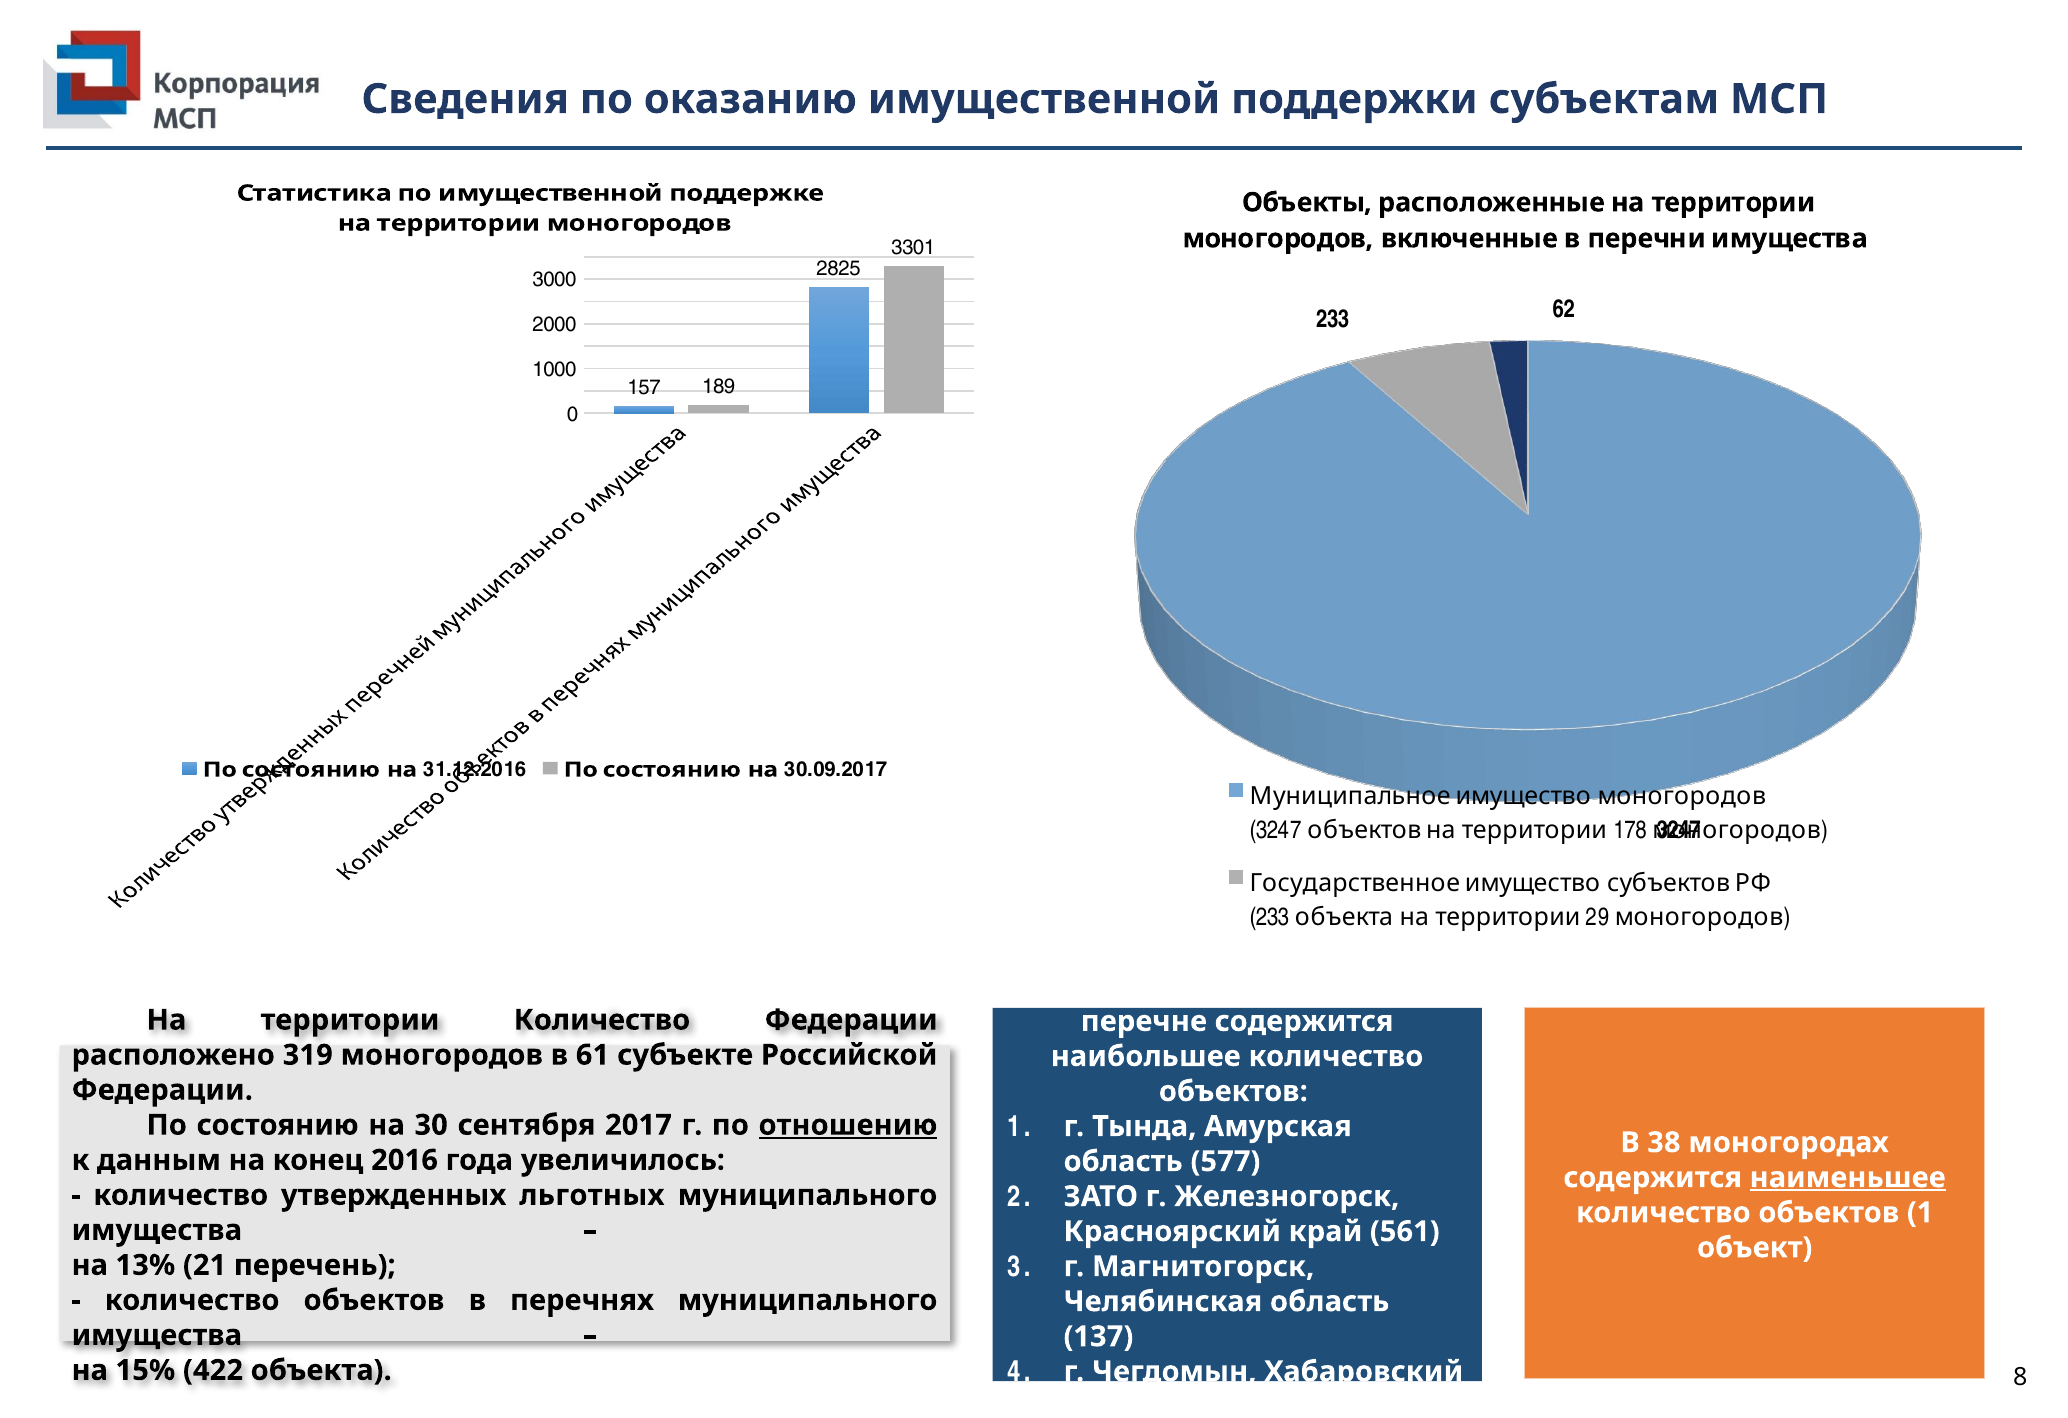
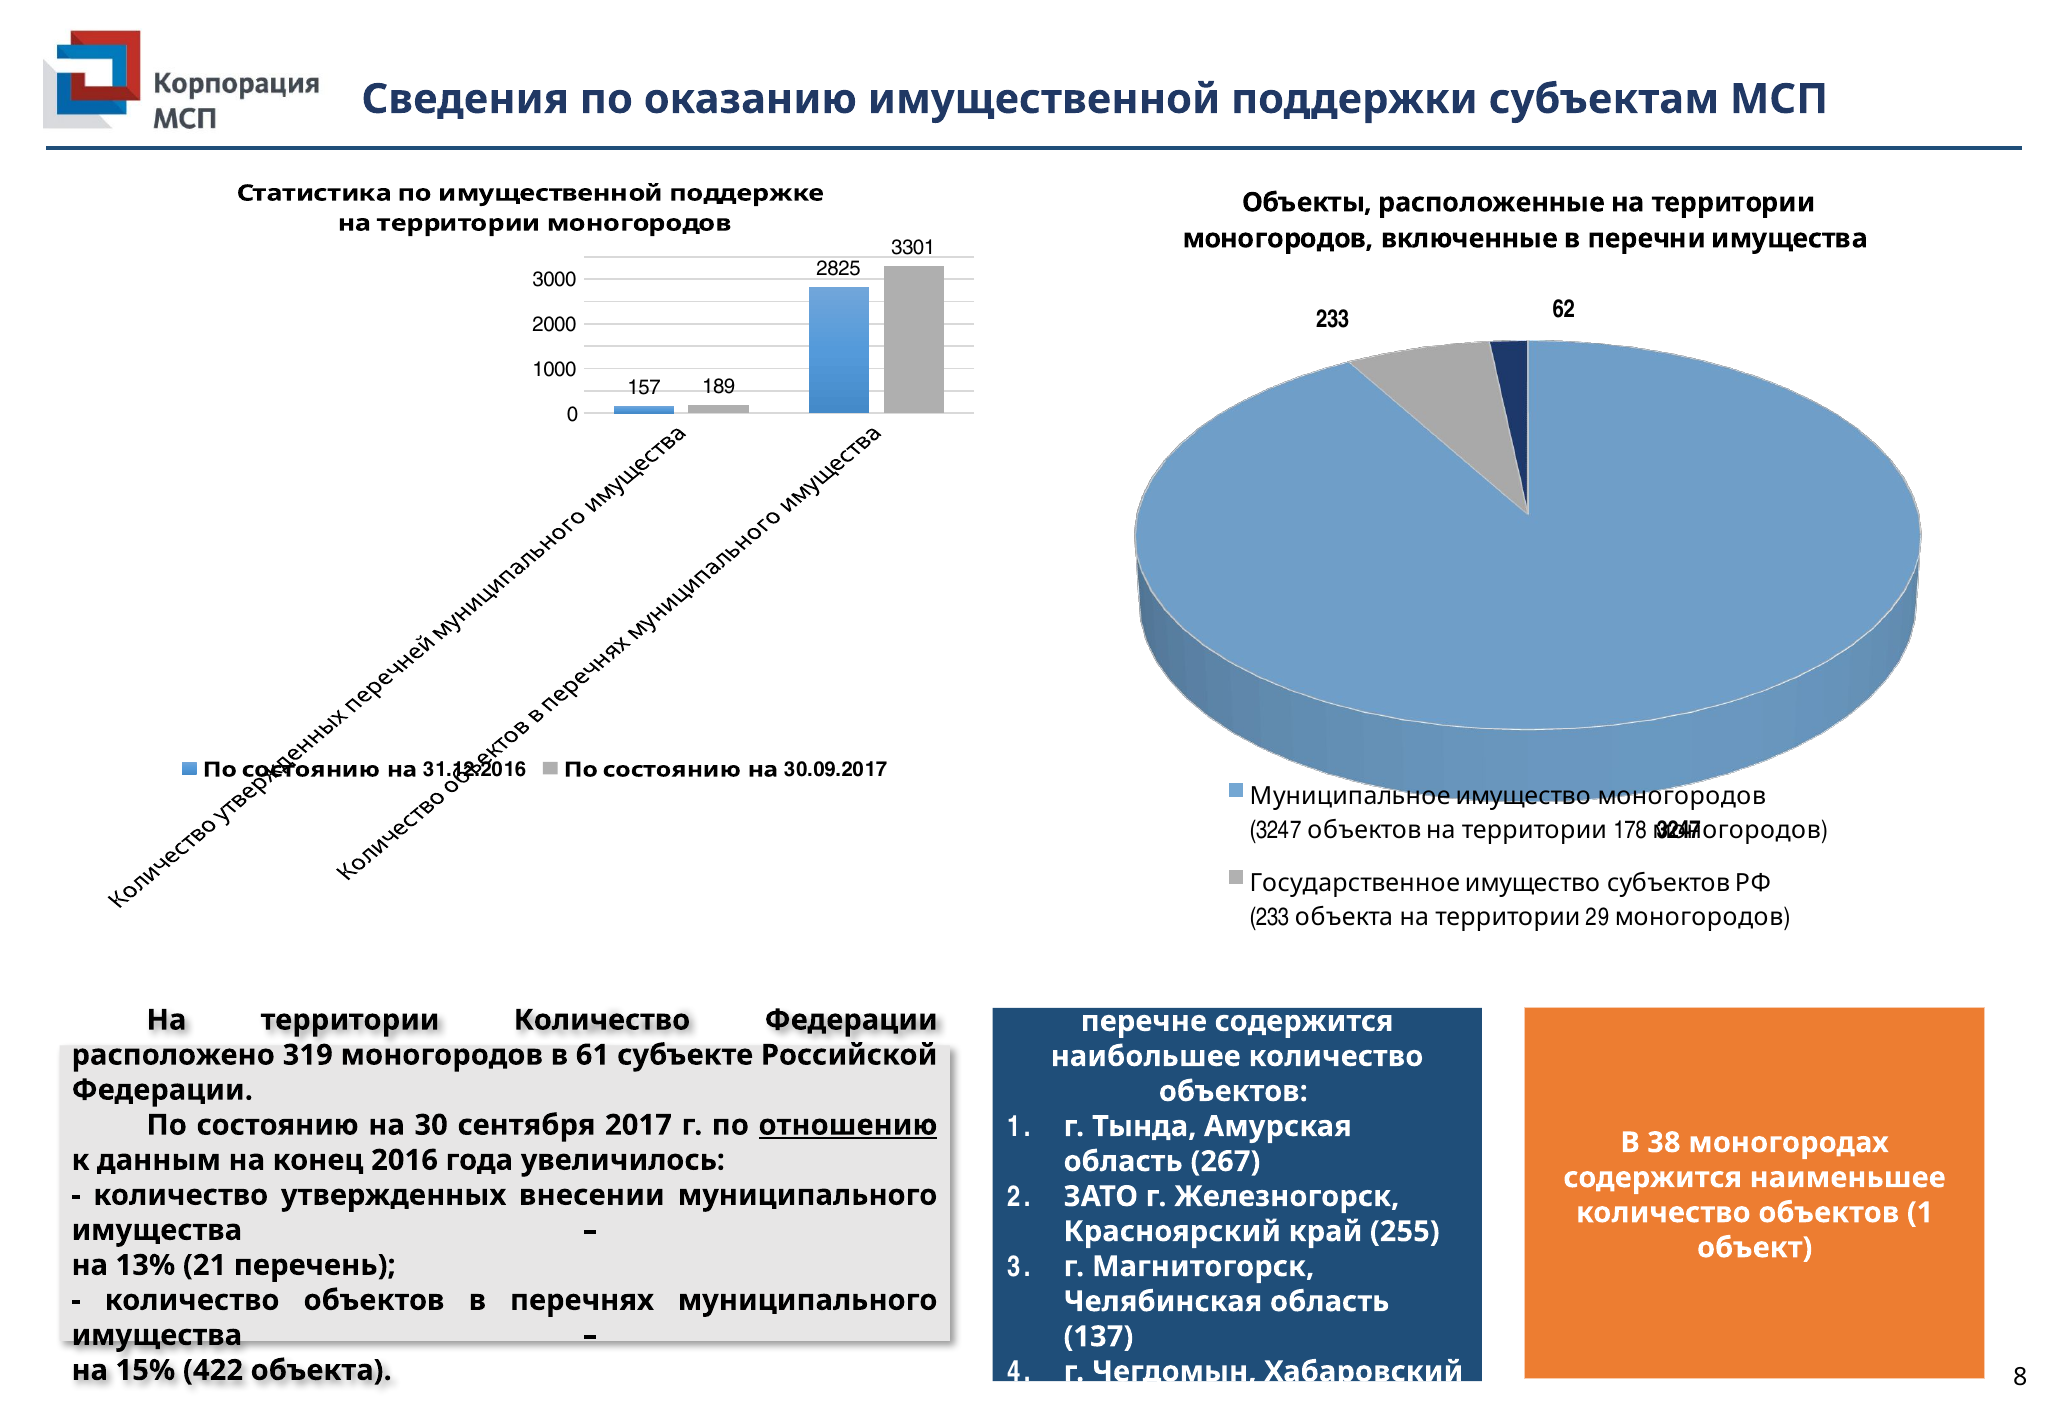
577: 577 -> 267
наименьшее underline: present -> none
льготных: льготных -> внесении
561: 561 -> 255
